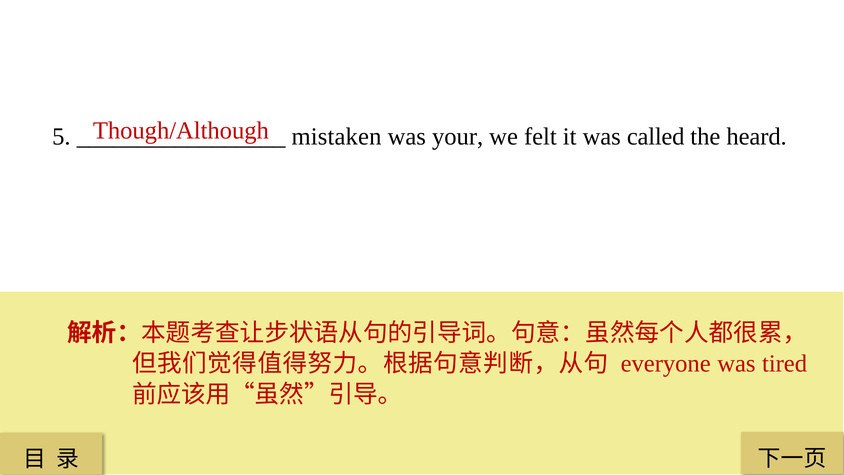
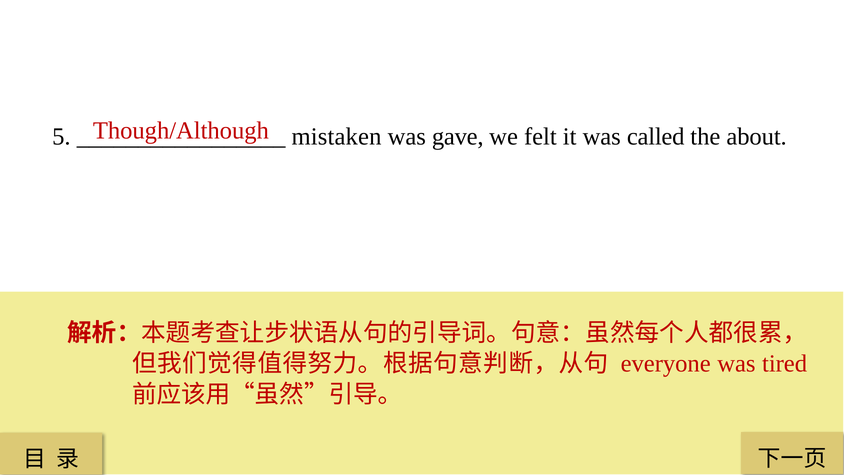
your: your -> gave
heard: heard -> about
